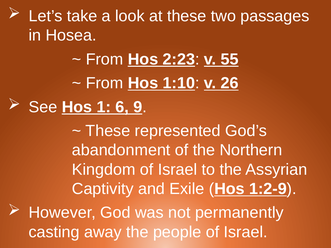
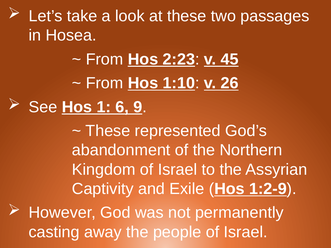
55: 55 -> 45
